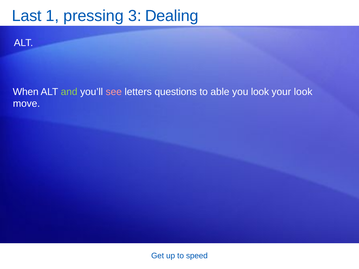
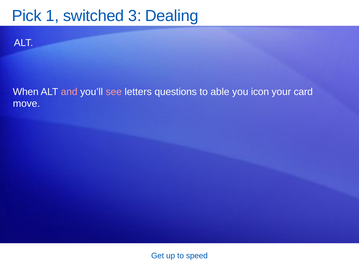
Last: Last -> Pick
pressing: pressing -> switched
and colour: light green -> pink
you look: look -> icon
your look: look -> card
